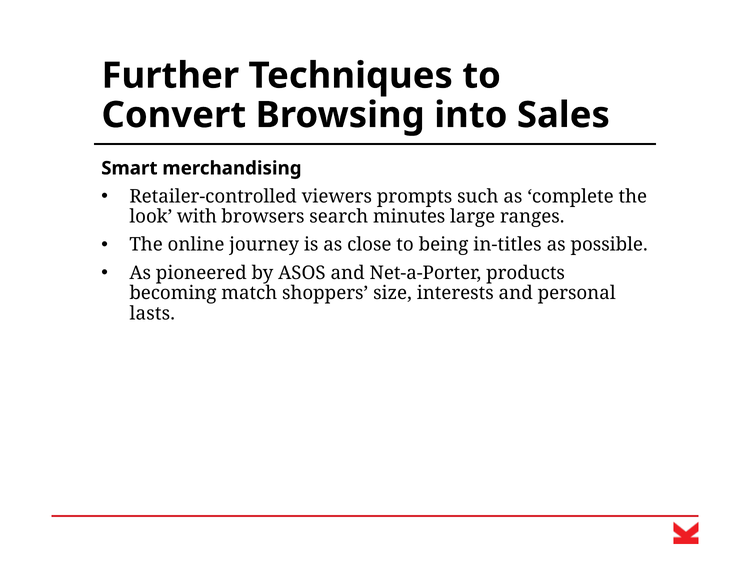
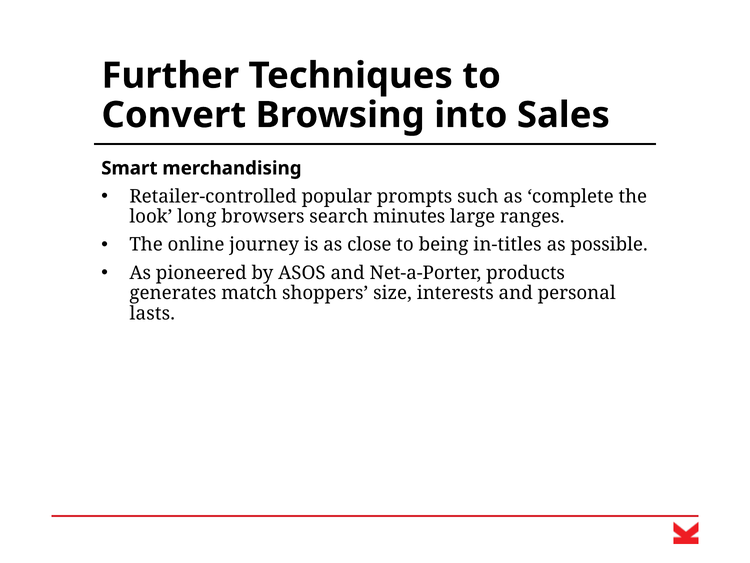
viewers: viewers -> popular
with: with -> long
becoming: becoming -> generates
